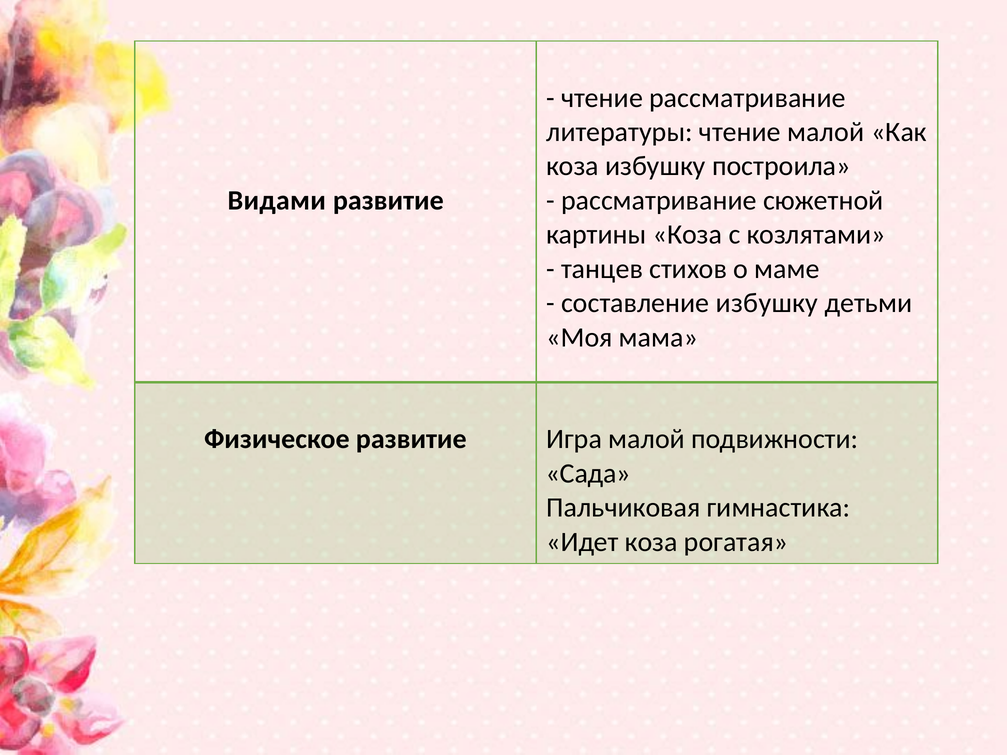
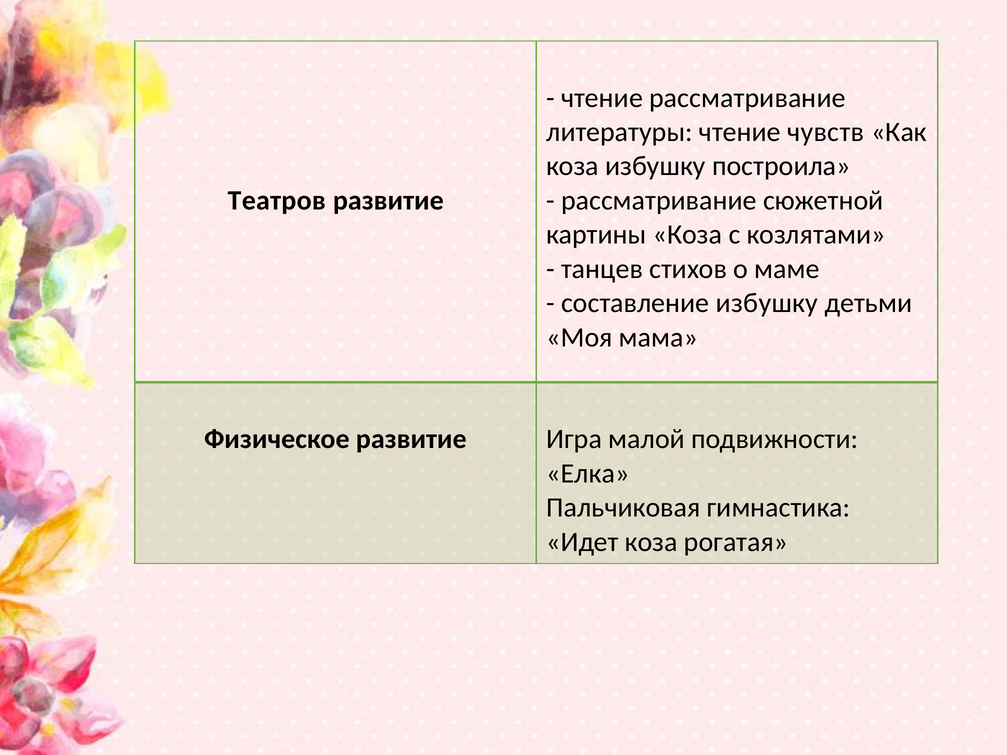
чтение малой: малой -> чувств
Видами: Видами -> Театров
Сада: Сада -> Елка
